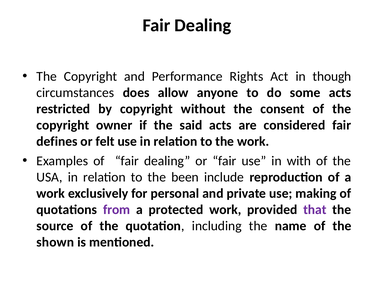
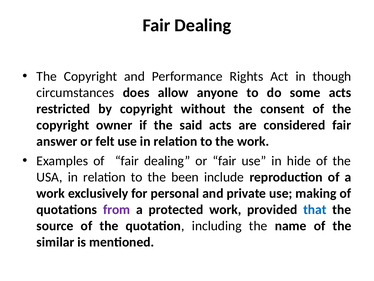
defines: defines -> answer
with: with -> hide
that colour: purple -> blue
shown: shown -> similar
